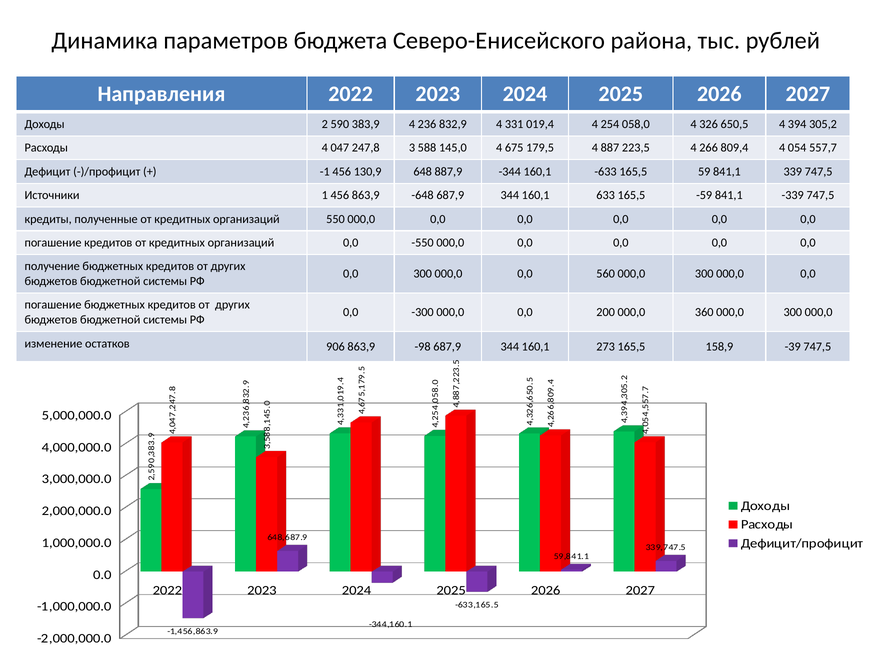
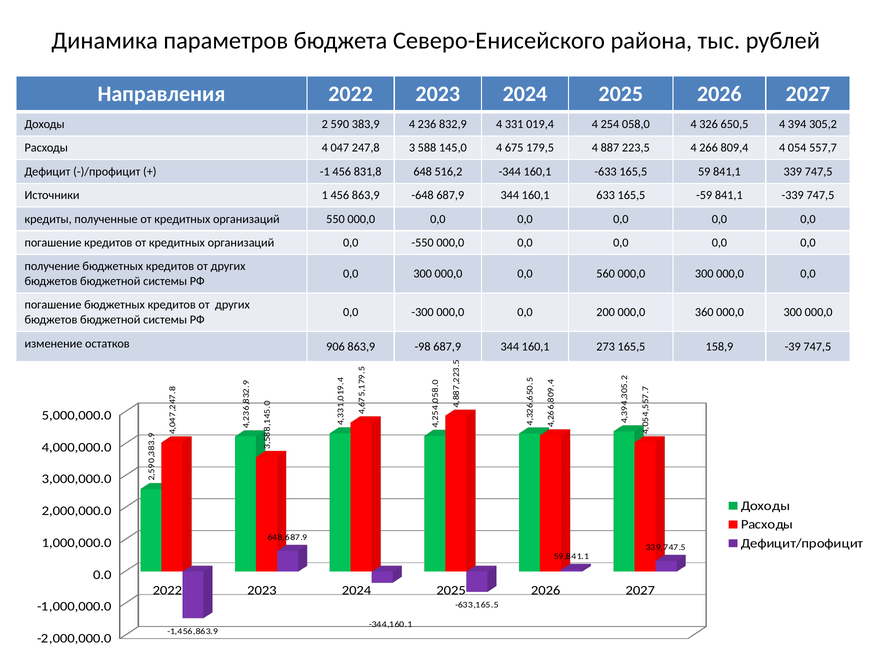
130,9: 130,9 -> 831,8
887,9: 887,9 -> 516,2
